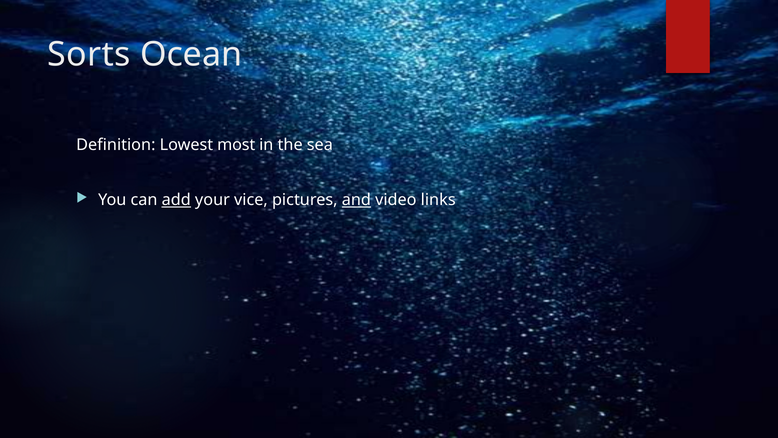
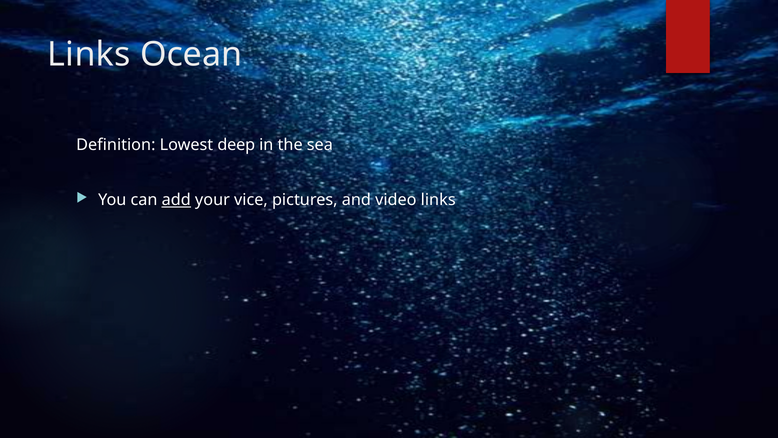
Sorts at (89, 55): Sorts -> Links
most: most -> deep
and underline: present -> none
